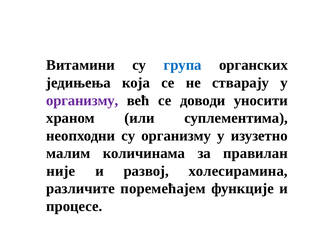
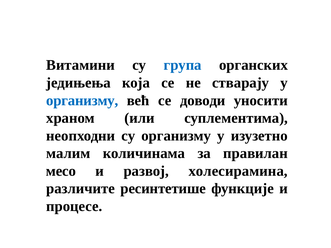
организму at (82, 101) colour: purple -> blue
није: није -> месо
поремећајем: поремећајем -> ресинтетише
